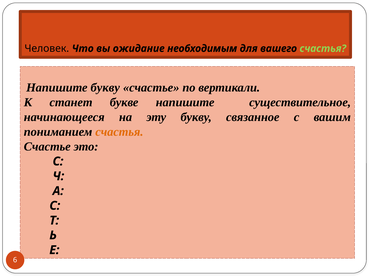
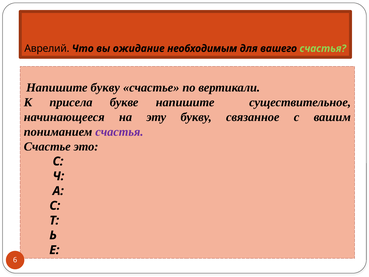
Человек: Человек -> Аврелий
станет: станет -> присела
счастья at (119, 132) colour: orange -> purple
